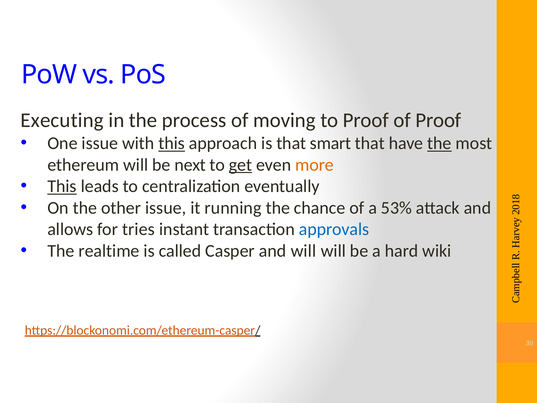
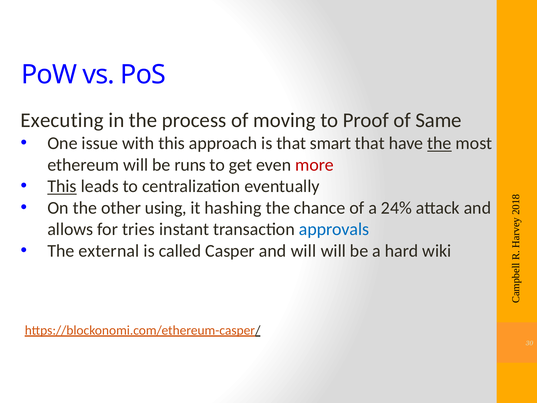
of Proof: Proof -> Same
this at (172, 143) underline: present -> none
next: next -> runs
get underline: present -> none
more colour: orange -> red
other issue: issue -> using
running: running -> hashing
53%: 53% -> 24%
realtime: realtime -> external
